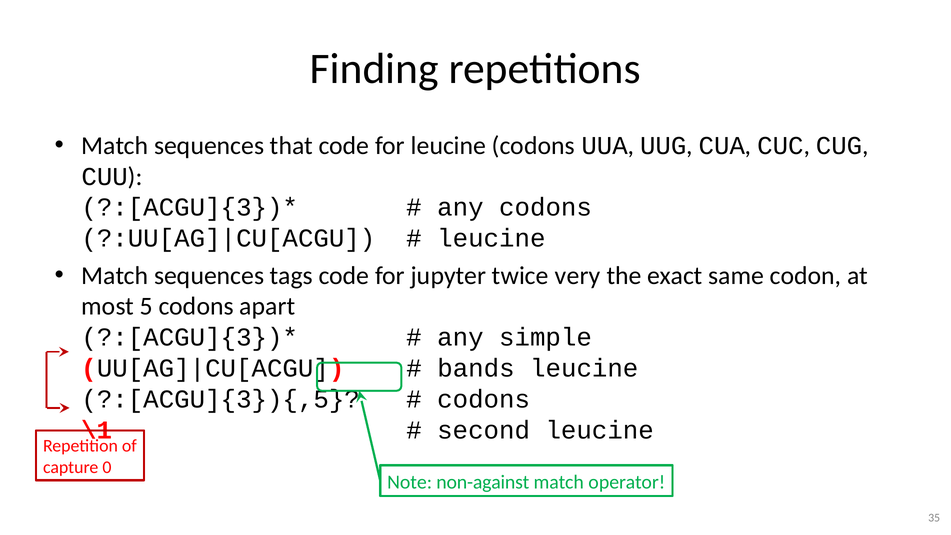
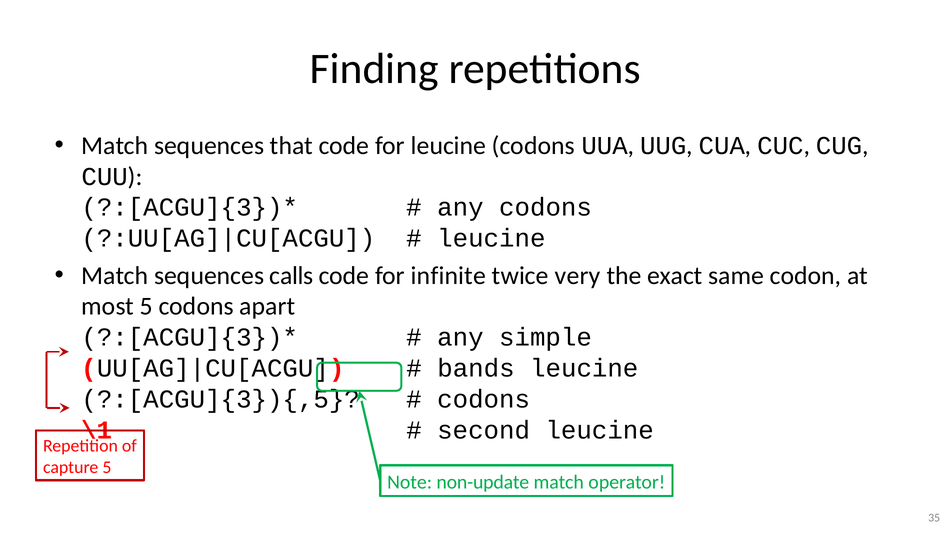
tags: tags -> calls
jupyter: jupyter -> infinite
capture 0: 0 -> 5
non-against: non-against -> non-update
